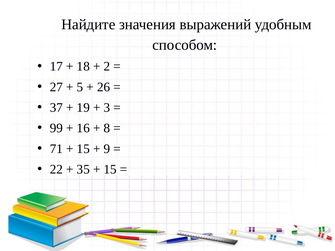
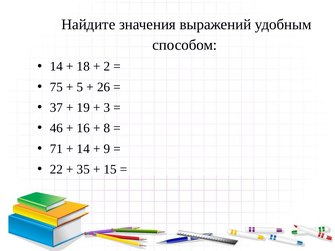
17 at (56, 67): 17 -> 14
27: 27 -> 75
99: 99 -> 46
15 at (83, 149): 15 -> 14
